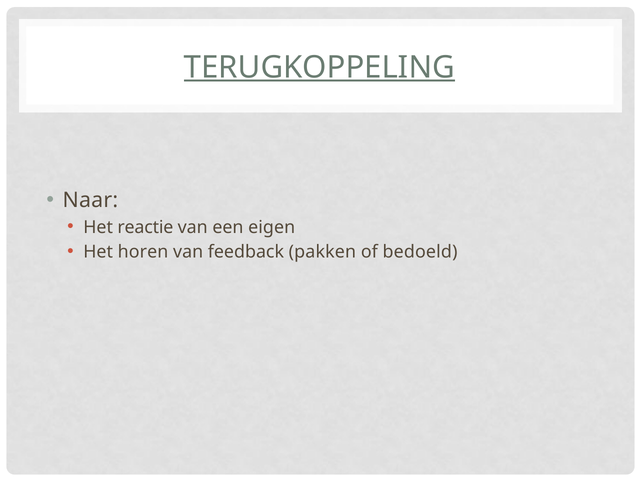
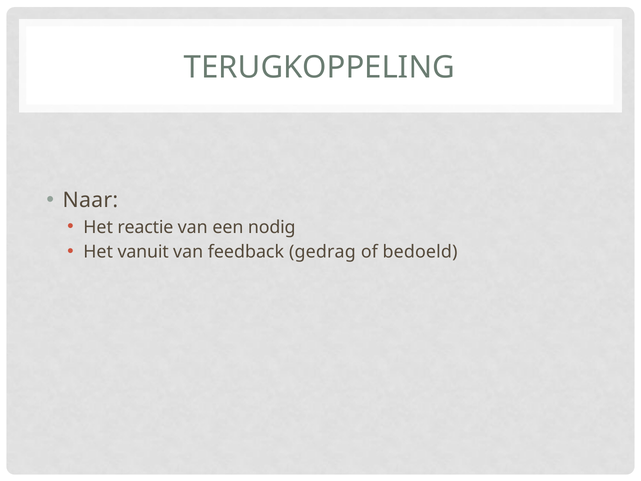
TERUGKOPPELING underline: present -> none
eigen: eigen -> nodig
horen: horen -> vanuit
pakken: pakken -> gedrag
